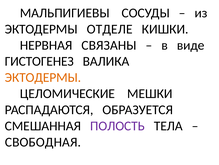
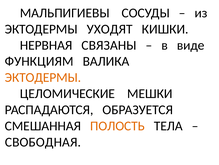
ОТДЕЛЕ: ОТДЕЛЕ -> УХОДЯТ
ГИСТОГЕНЕЗ: ГИСТОГЕНЕЗ -> ФУНКЦИЯМ
ПОЛОСТЬ colour: purple -> orange
